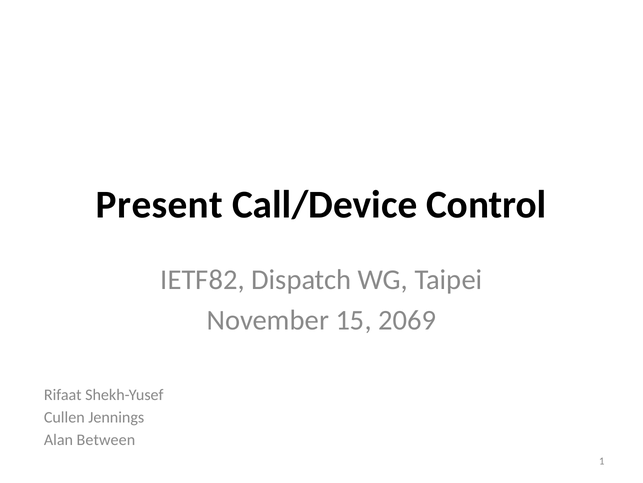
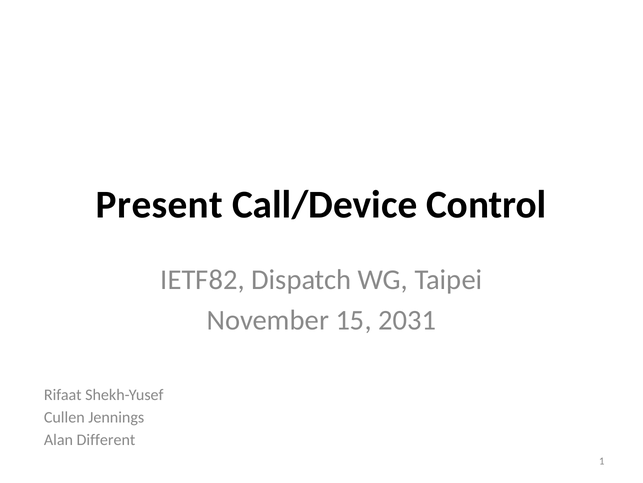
2069: 2069 -> 2031
Between: Between -> Different
